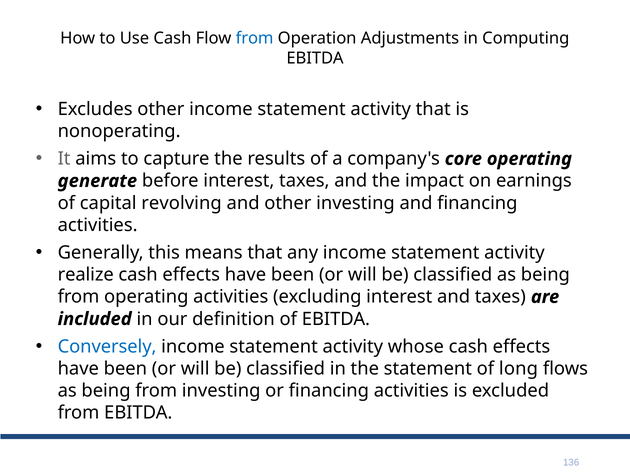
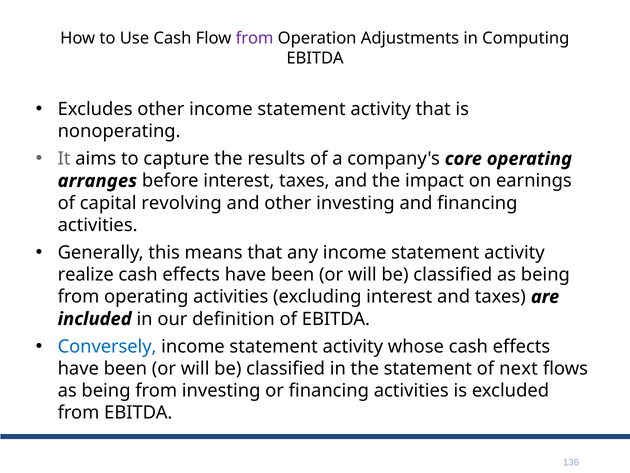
from at (255, 38) colour: blue -> purple
generate: generate -> arranges
long: long -> next
